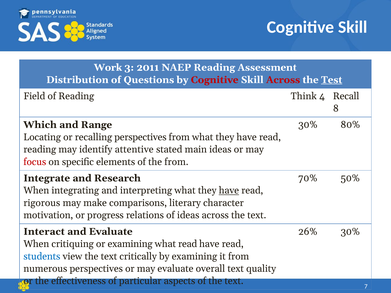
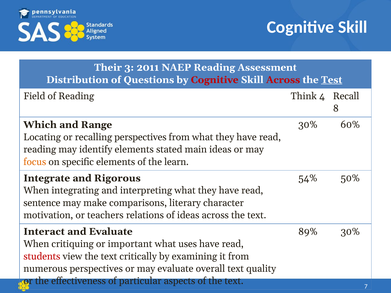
Work: Work -> Their
80%: 80% -> 60%
identify attentive: attentive -> elements
focus colour: red -> orange
the from: from -> learn
Research: Research -> Rigorous
70%: 70% -> 54%
have at (229, 191) underline: present -> none
rigorous: rigorous -> sentence
progress: progress -> teachers
26%: 26% -> 89%
or examining: examining -> important
what read: read -> uses
students colour: blue -> red
